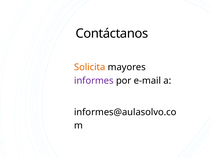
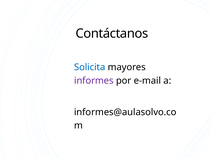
Solicita colour: orange -> blue
